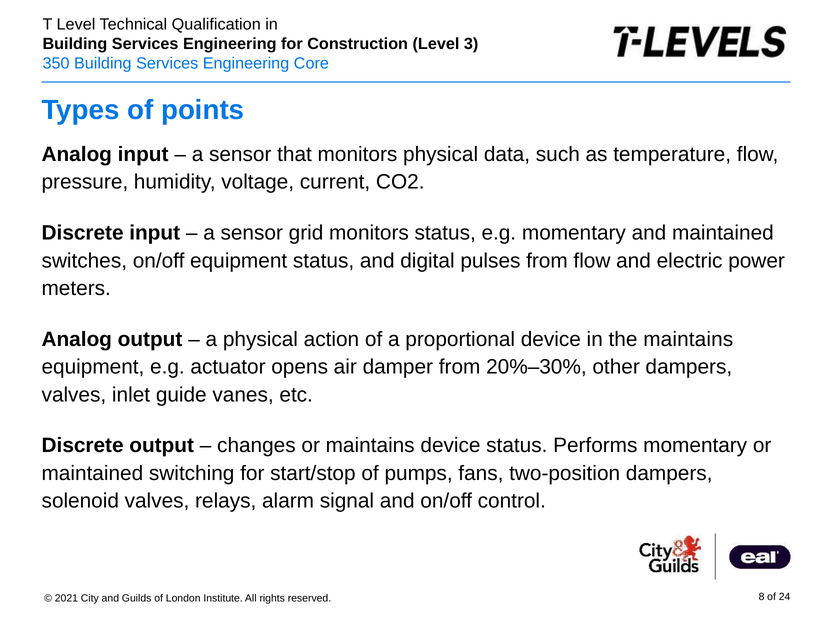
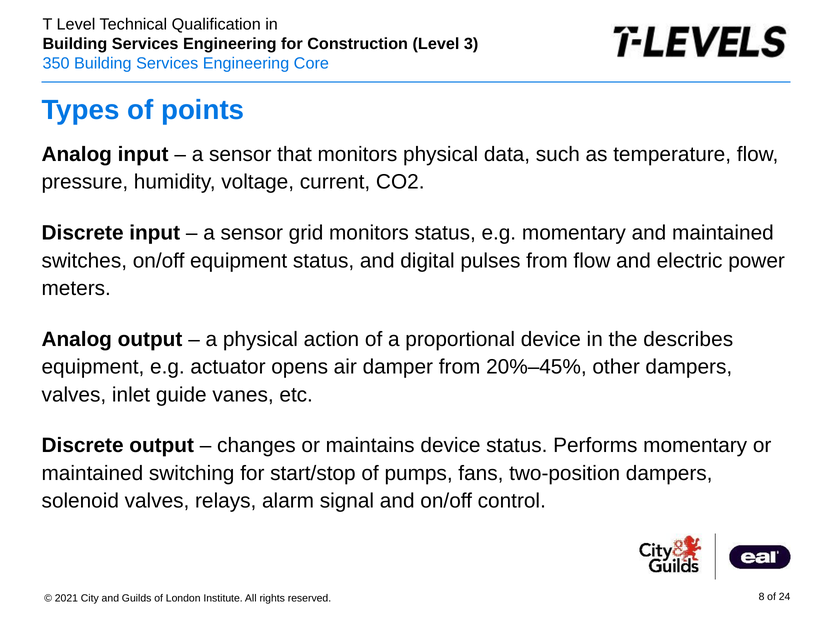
the maintains: maintains -> describes
20%–30%: 20%–30% -> 20%–45%
